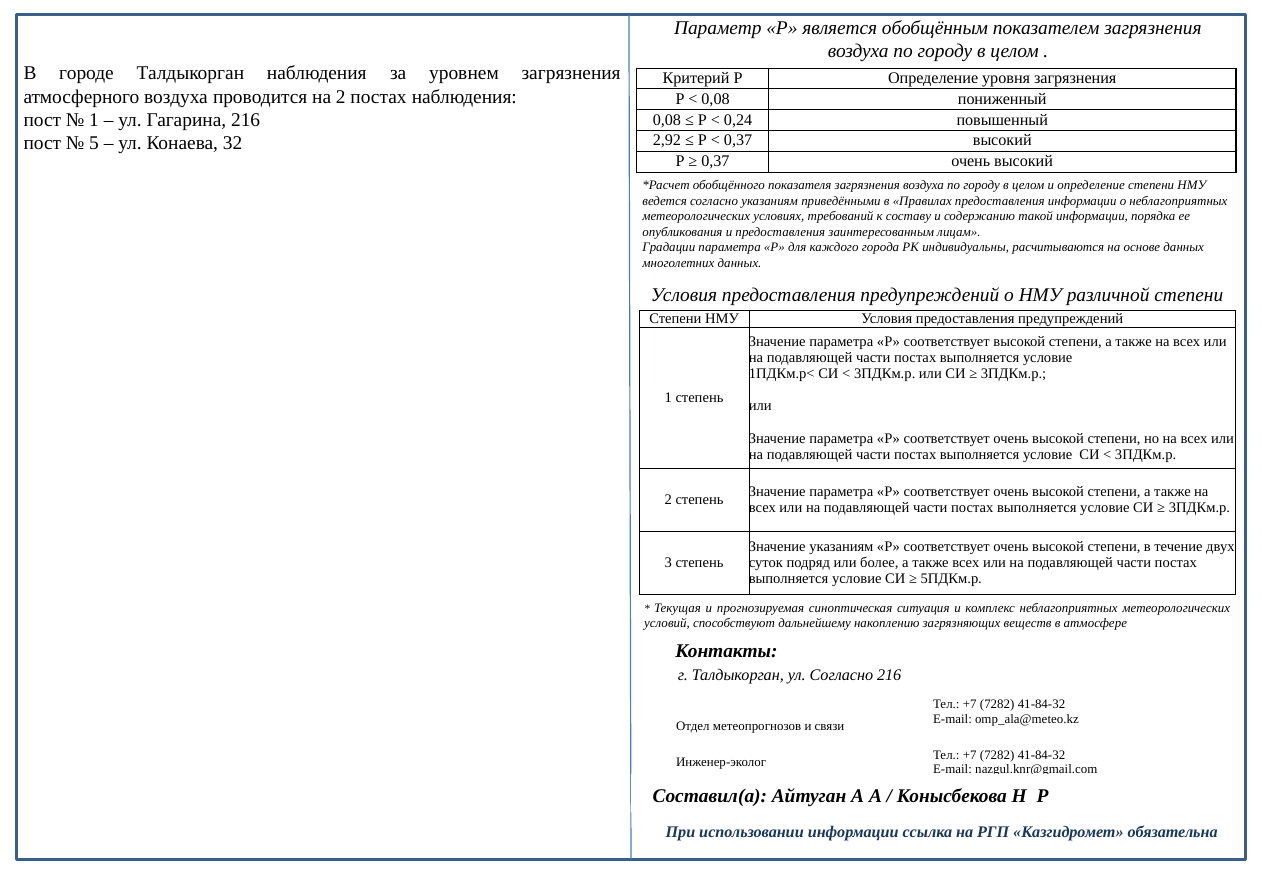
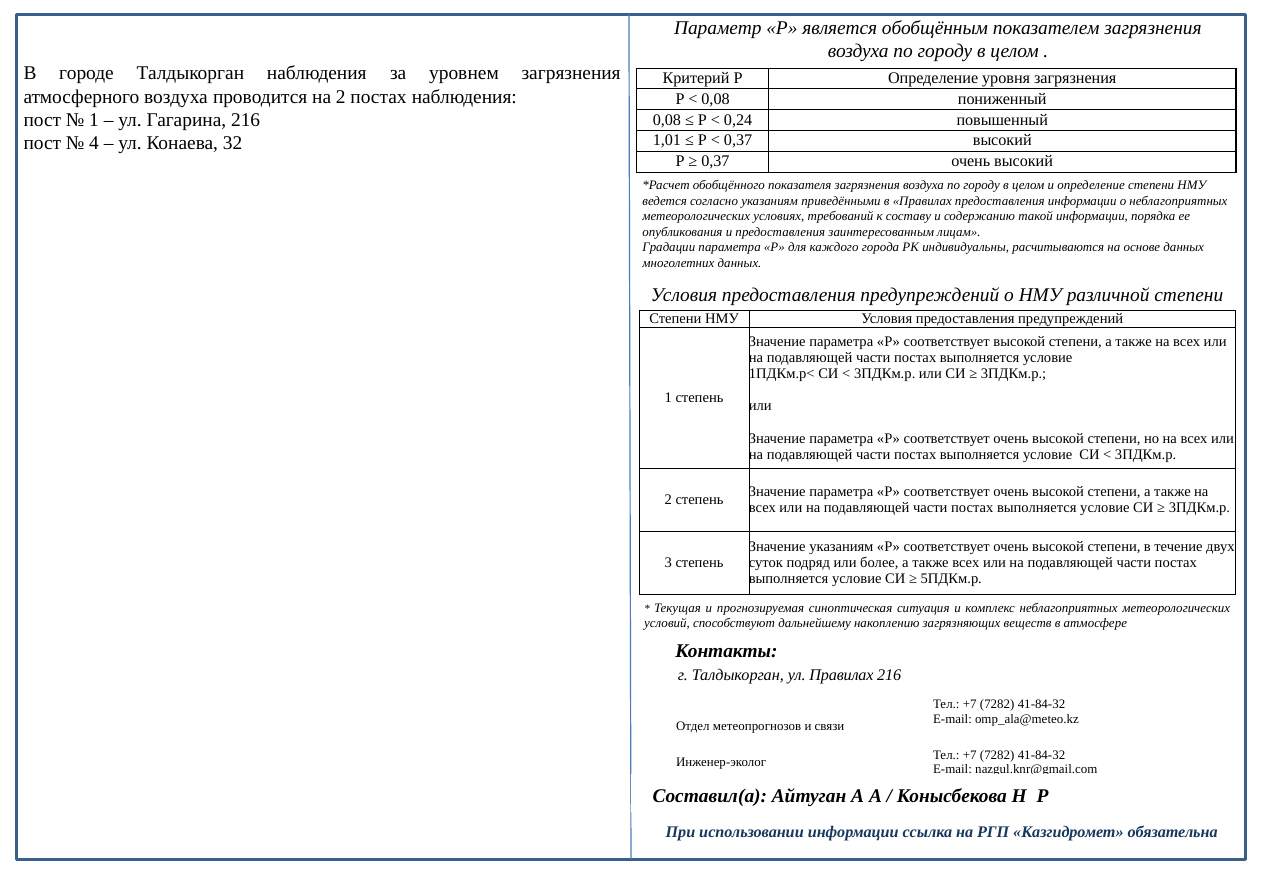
2,92: 2,92 -> 1,01
5: 5 -> 4
ул Согласно: Согласно -> Правилах
